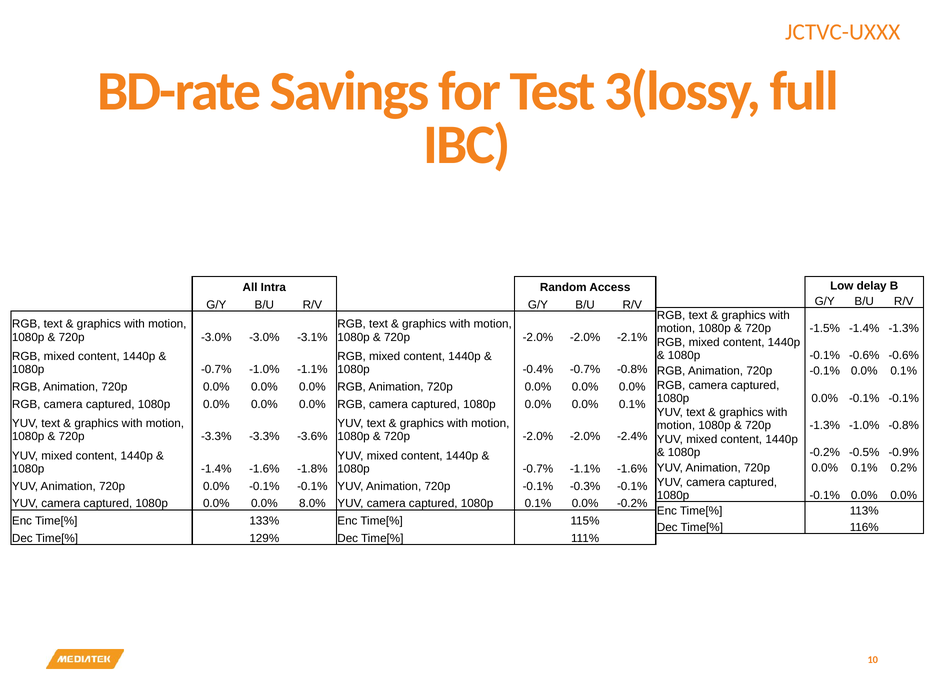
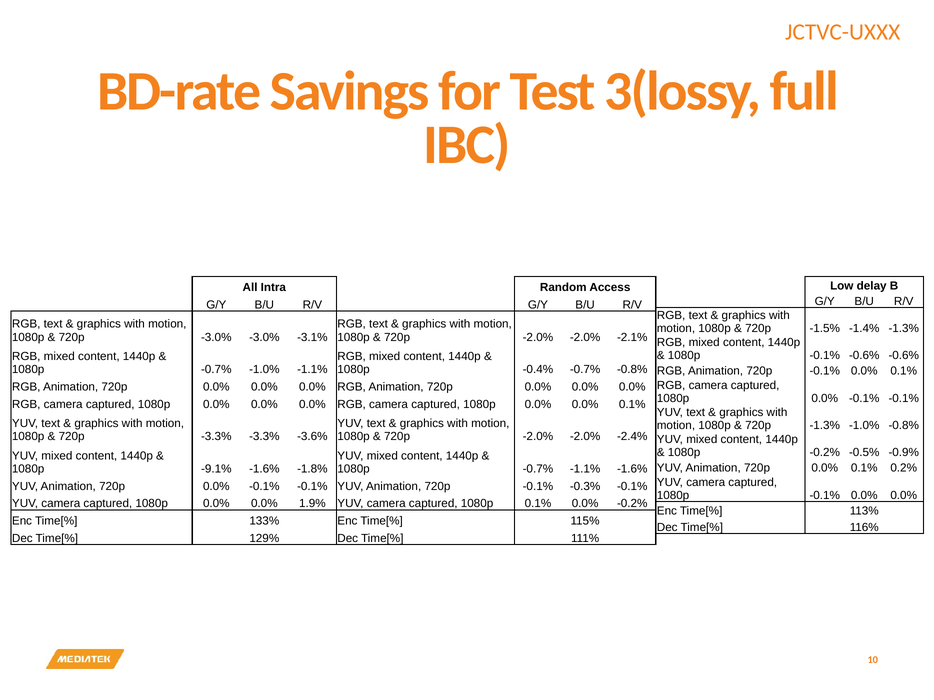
1080p -1.4%: -1.4% -> -9.1%
8.0%: 8.0% -> 1.9%
